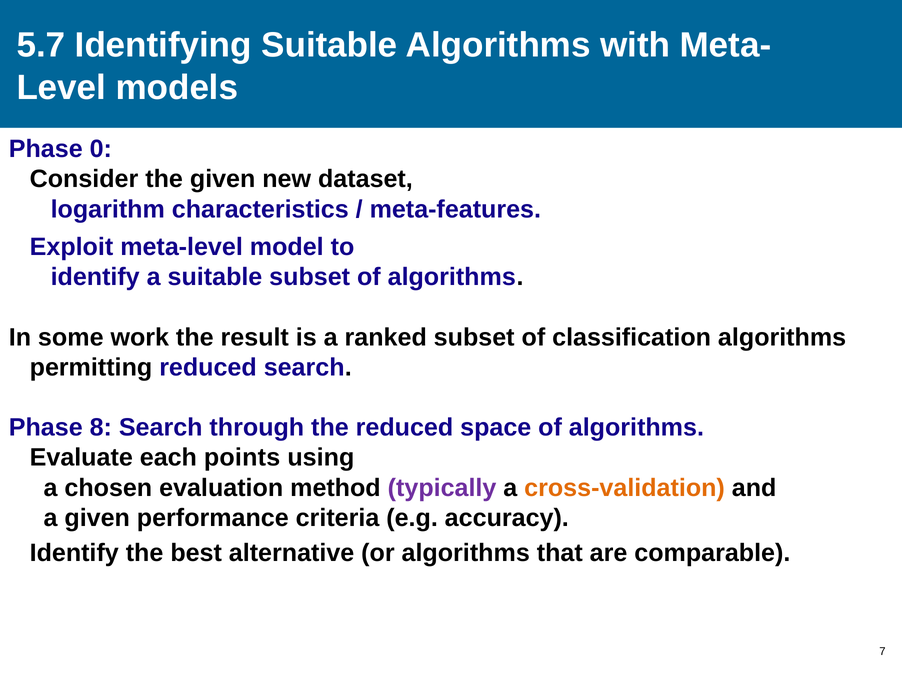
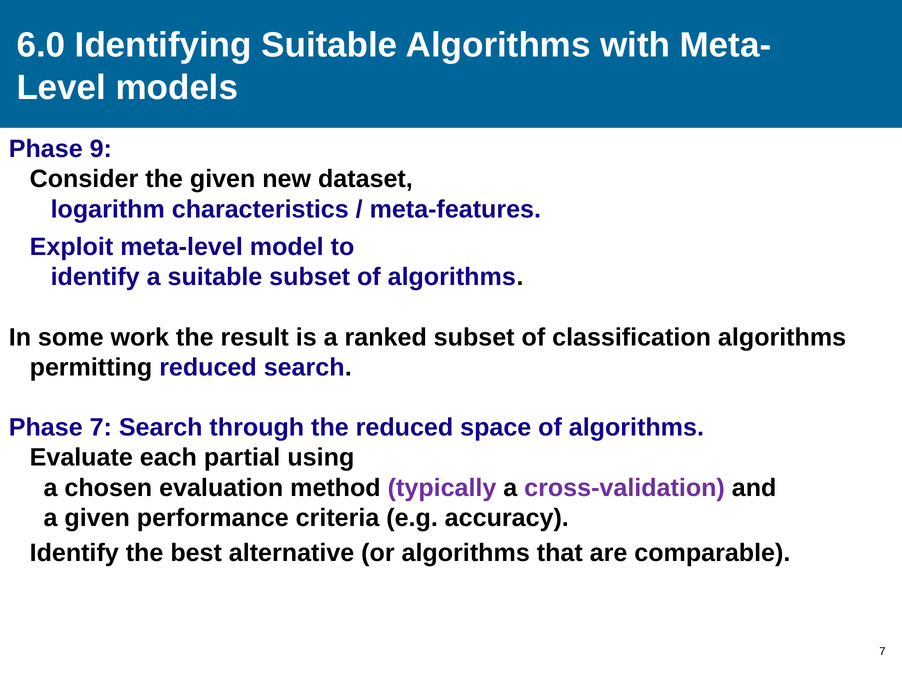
5.7: 5.7 -> 6.0
0: 0 -> 9
Phase 8: 8 -> 7
points: points -> partial
cross-validation colour: orange -> purple
